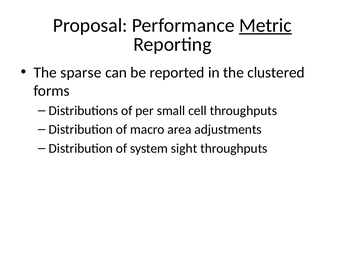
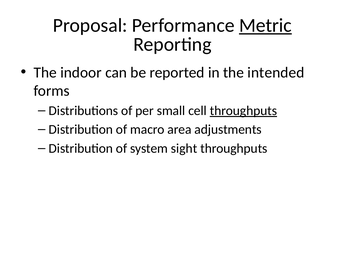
sparse: sparse -> indoor
clustered: clustered -> intended
throughputs at (243, 111) underline: none -> present
